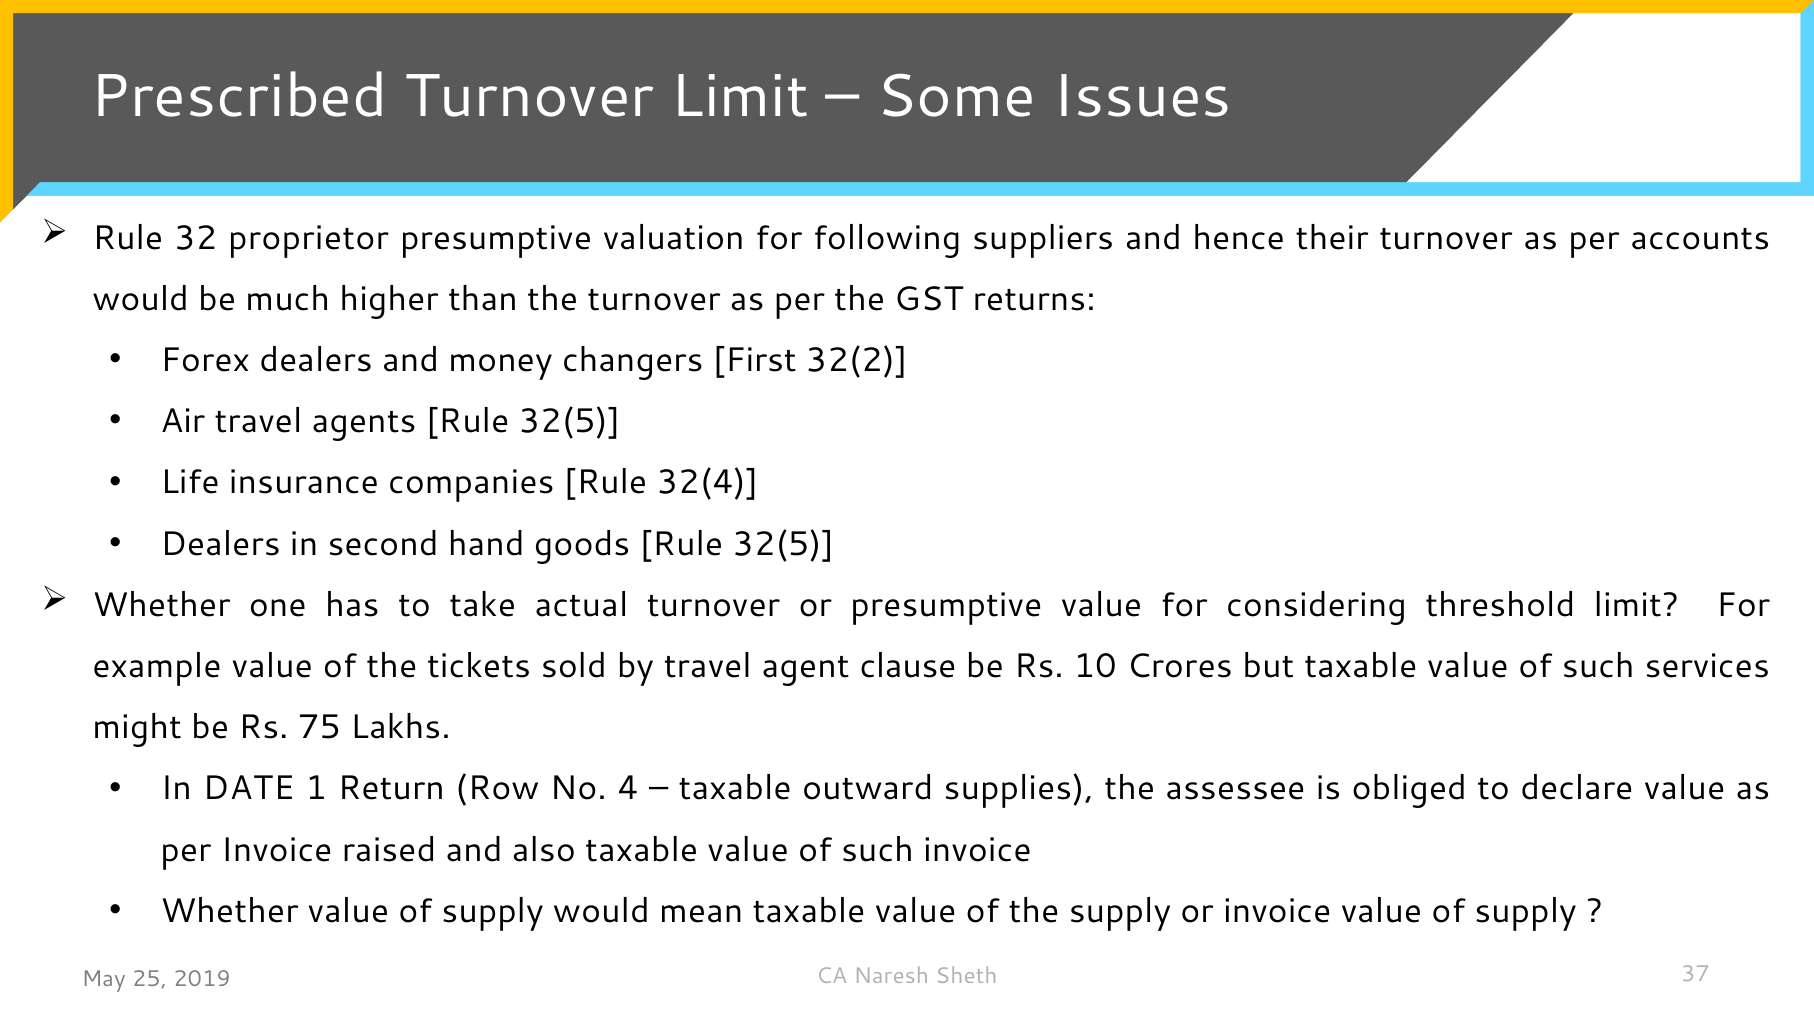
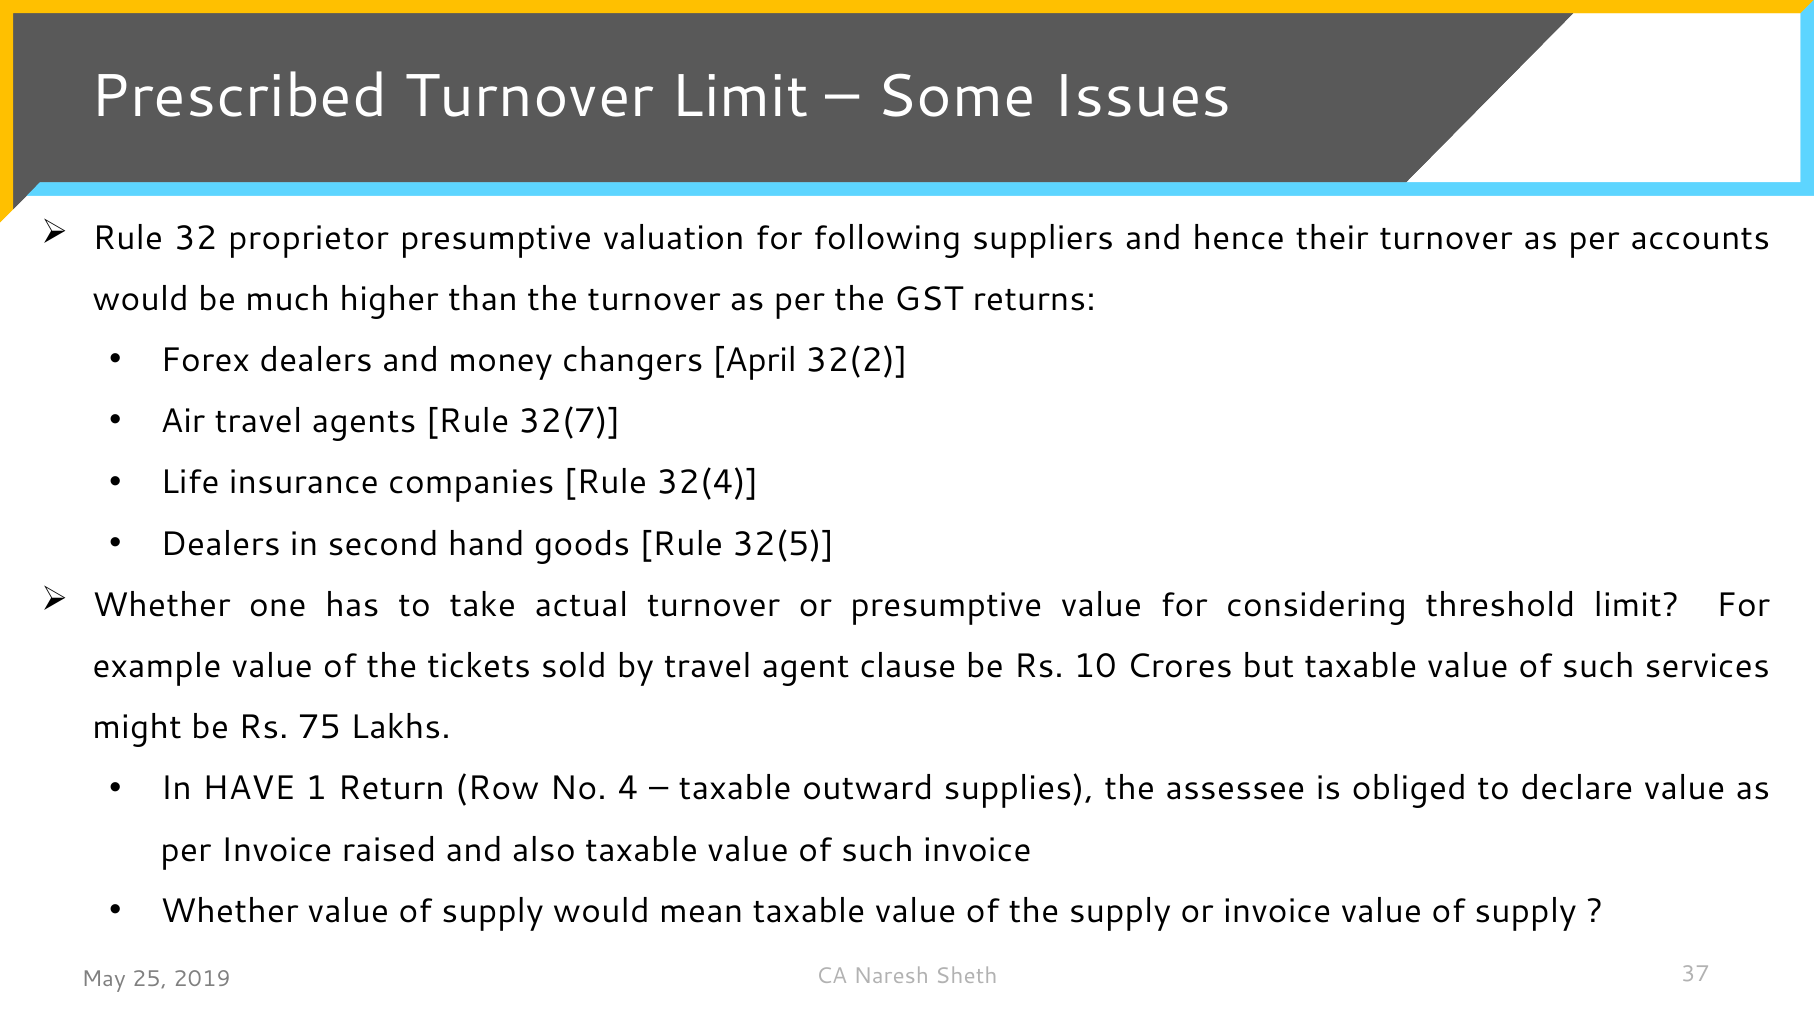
First: First -> April
agents Rule 32(5: 32(5 -> 32(7
DATE: DATE -> HAVE
